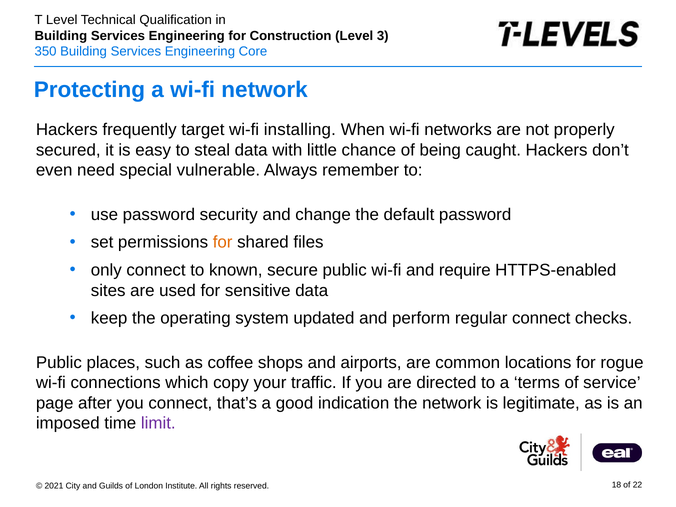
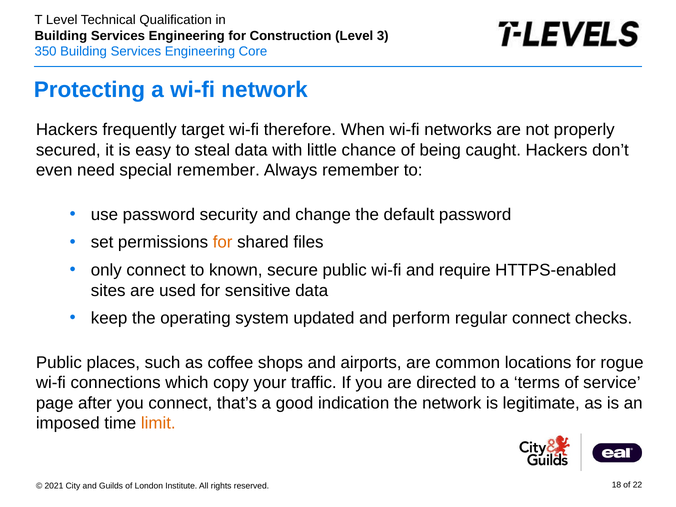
installing: installing -> therefore
special vulnerable: vulnerable -> remember
limit colour: purple -> orange
